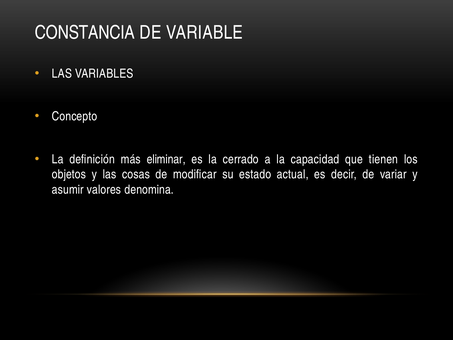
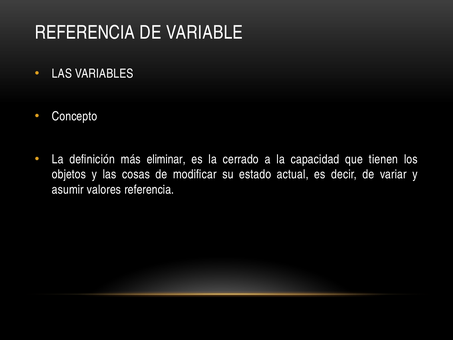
CONSTANCIA at (85, 33): CONSTANCIA -> REFERENCIA
valores denomina: denomina -> referencia
